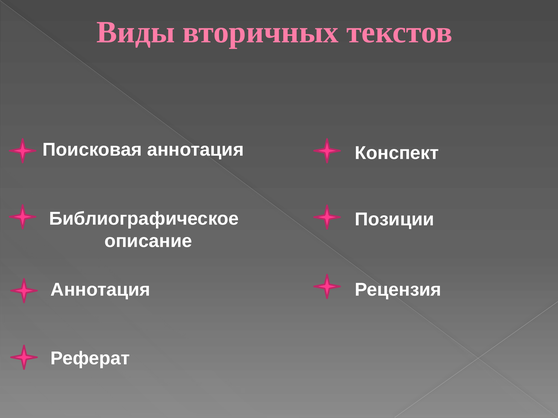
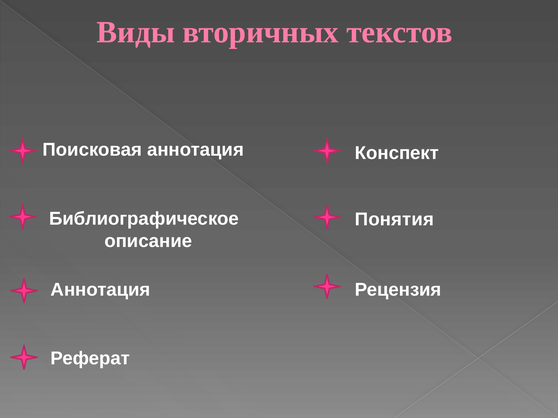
Позиции: Позиции -> Понятия
